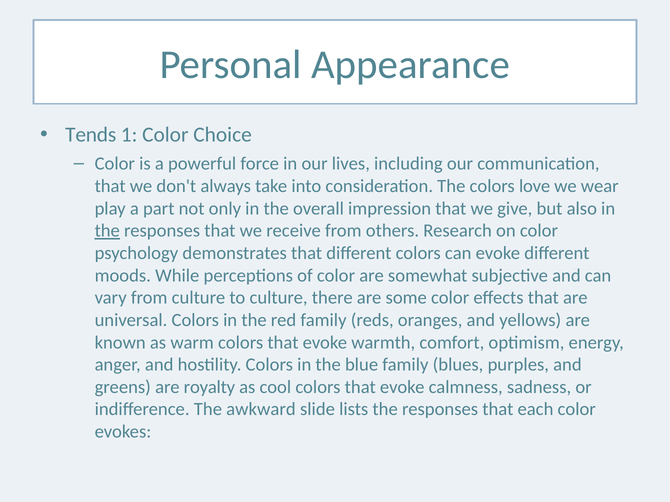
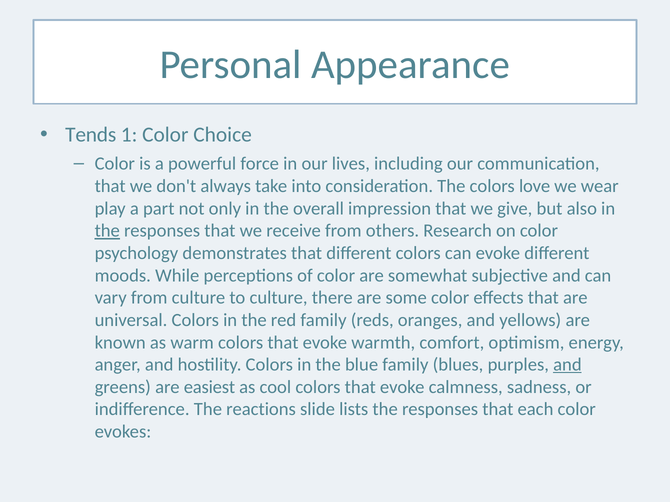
and at (567, 365) underline: none -> present
royalty: royalty -> easiest
awkward: awkward -> reactions
